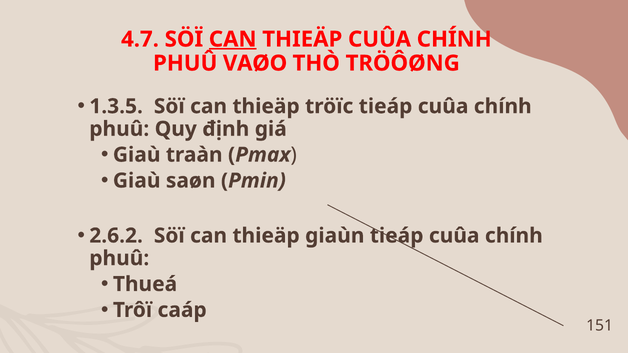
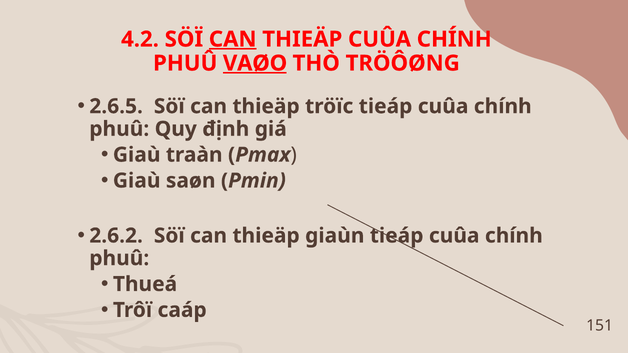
4.7: 4.7 -> 4.2
VAØO underline: none -> present
1.3.5: 1.3.5 -> 2.6.5
